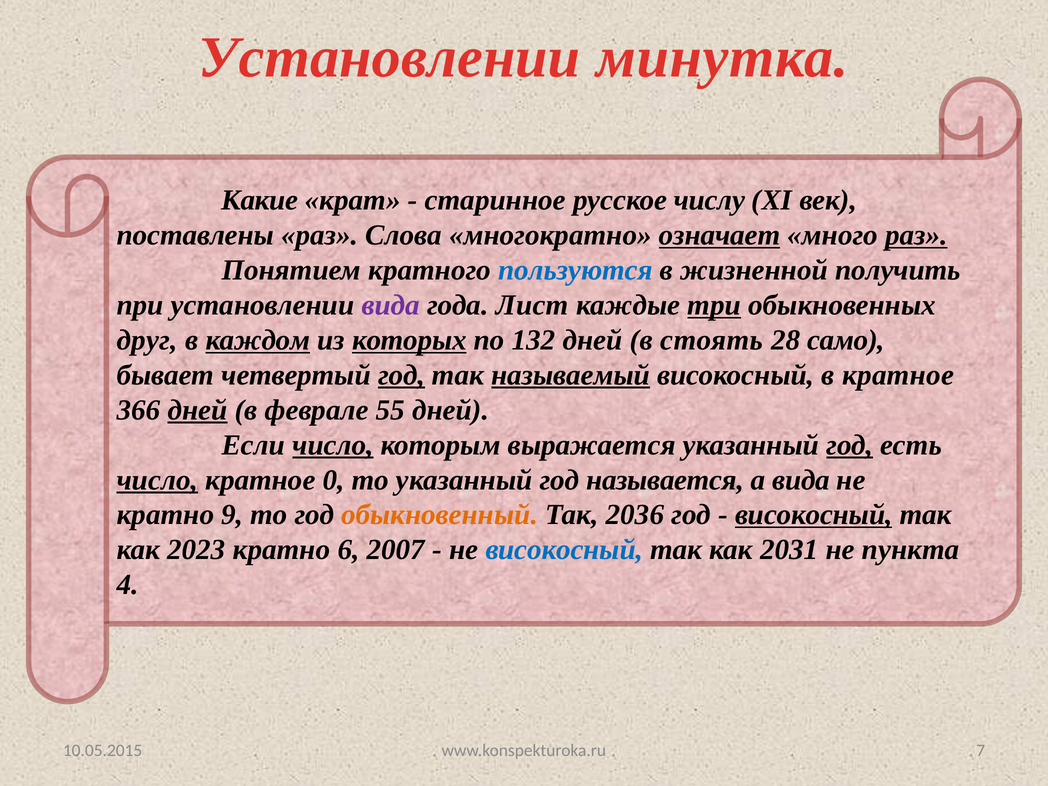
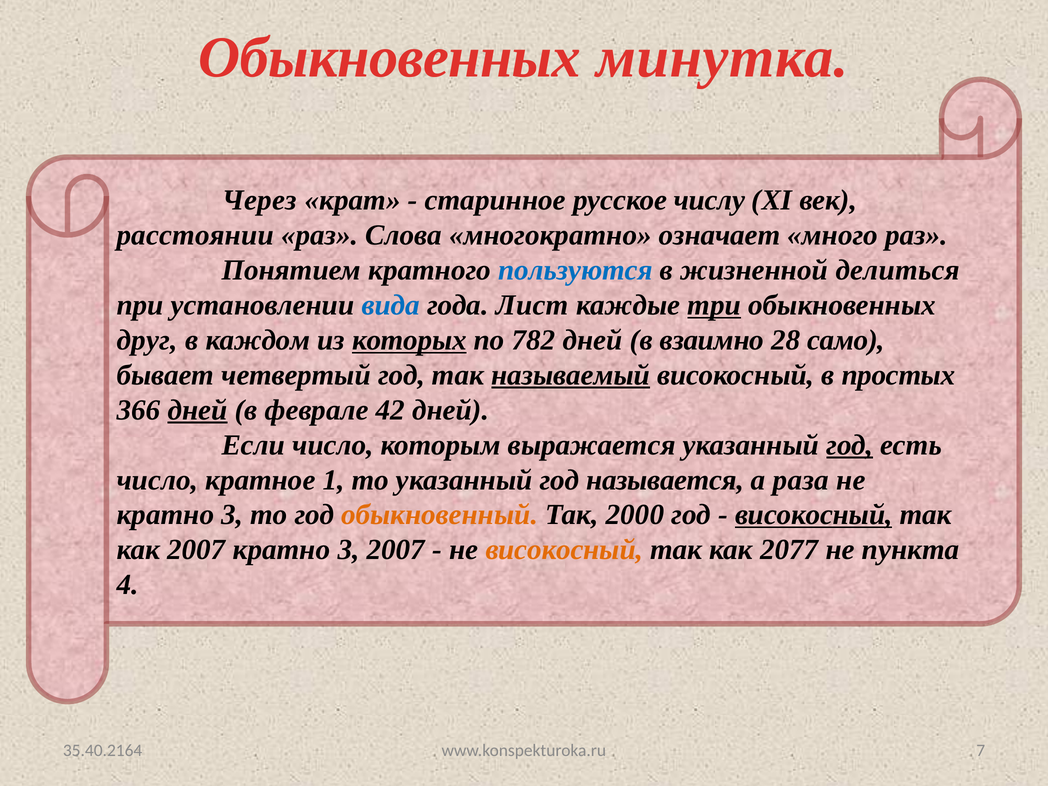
Установлении at (389, 58): Установлении -> Обыкновенных
Какие: Какие -> Через
поставлены: поставлены -> расстоянии
означает underline: present -> none
раз at (917, 235) underline: present -> none
получить: получить -> делиться
вида at (391, 305) colour: purple -> blue
каждом underline: present -> none
132: 132 -> 782
стоять: стоять -> взаимно
год at (401, 375) underline: present -> none
в кратное: кратное -> простых
55: 55 -> 42
число at (333, 445) underline: present -> none
число at (157, 480) underline: present -> none
0: 0 -> 1
а вида: вида -> раза
9 at (232, 515): 9 -> 3
2036: 2036 -> 2000
как 2023: 2023 -> 2007
6 at (348, 550): 6 -> 3
високосный at (564, 550) colour: blue -> orange
2031: 2031 -> 2077
10.05.2015: 10.05.2015 -> 35.40.2164
